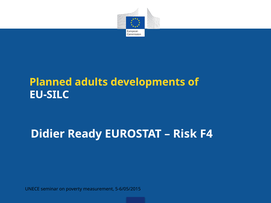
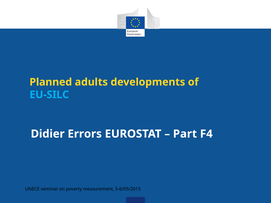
EU-SILC colour: white -> light blue
Ready: Ready -> Errors
Risk: Risk -> Part
